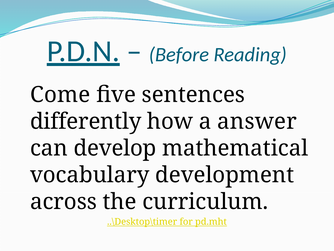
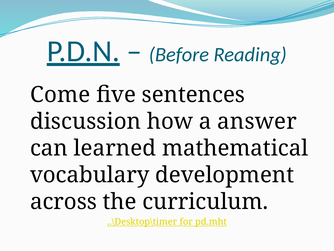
differently: differently -> discussion
develop: develop -> learned
